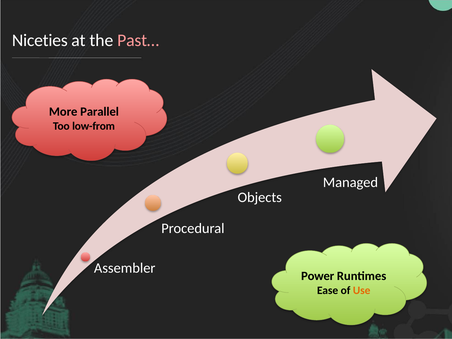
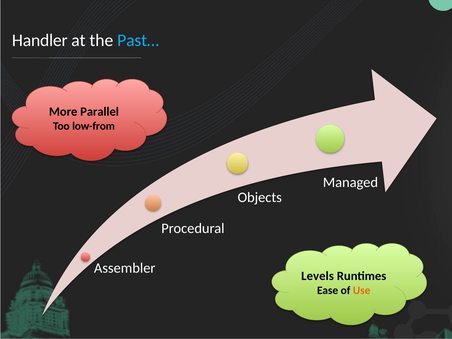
Niceties: Niceties -> Handler
Past… colour: pink -> light blue
Power: Power -> Levels
